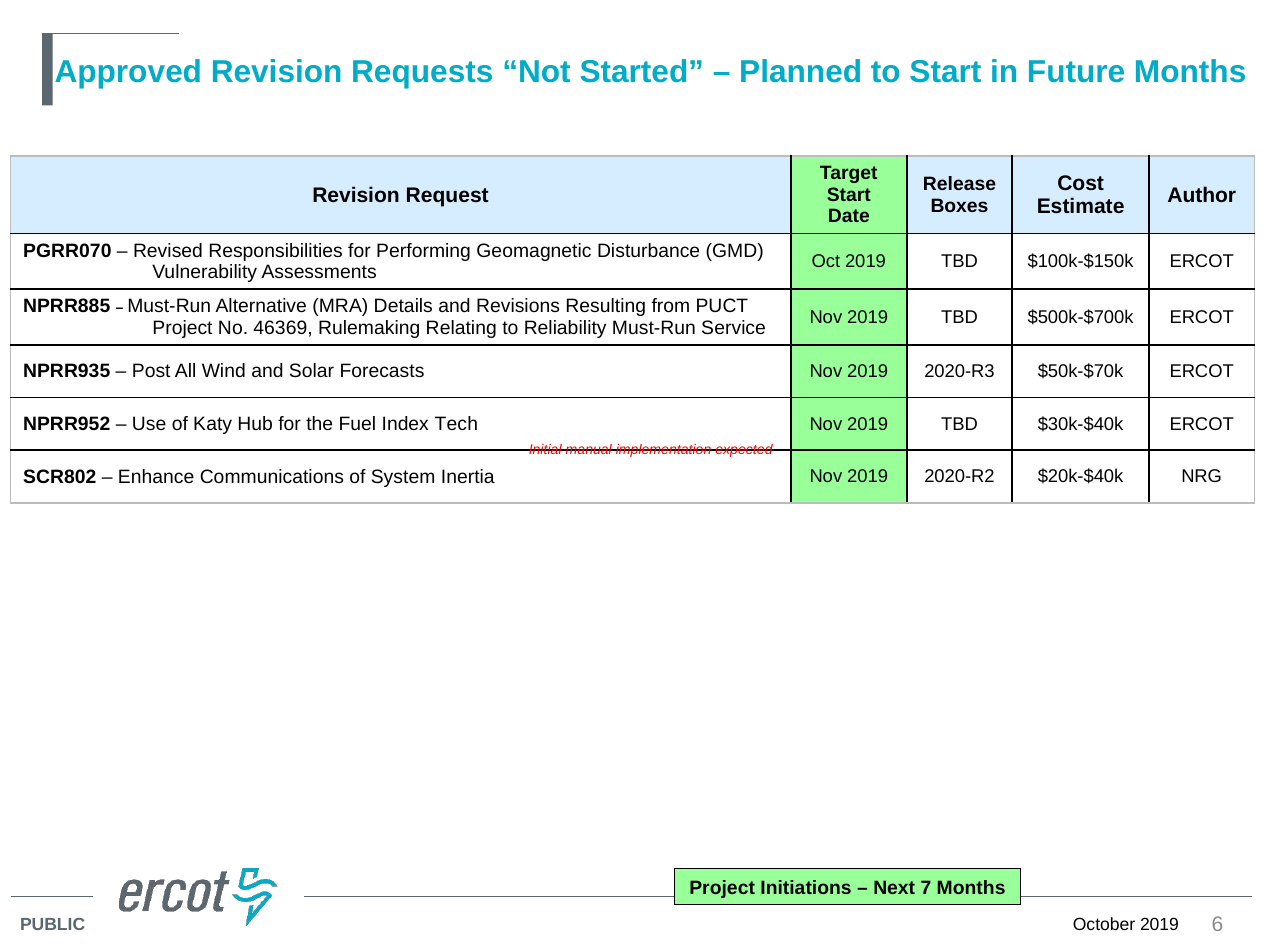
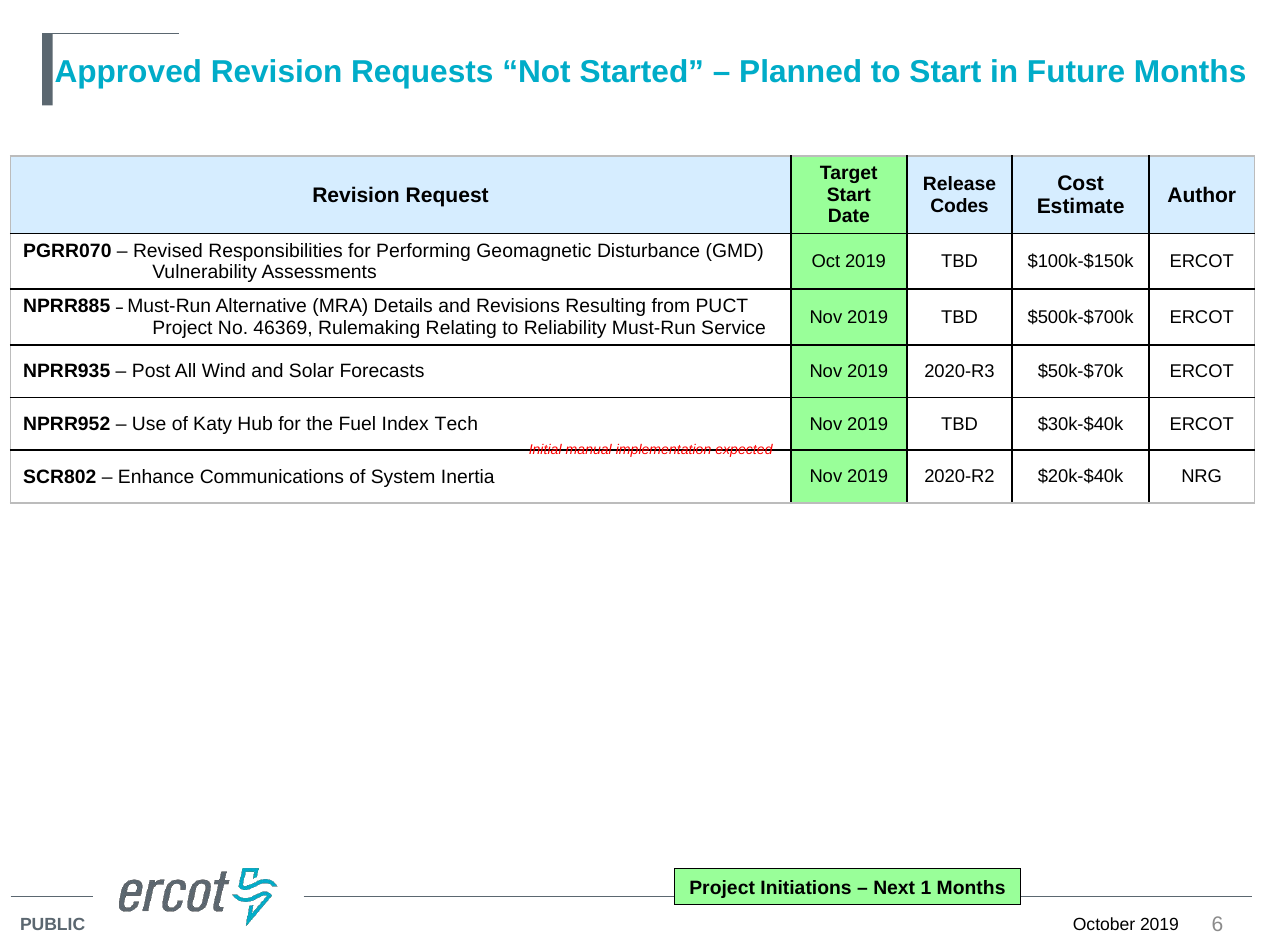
Boxes: Boxes -> Codes
7: 7 -> 1
